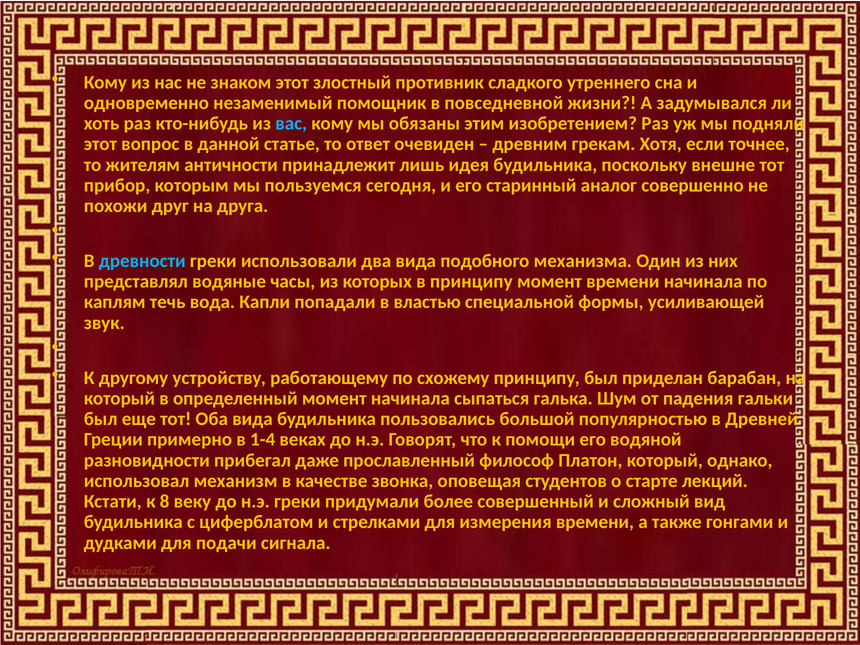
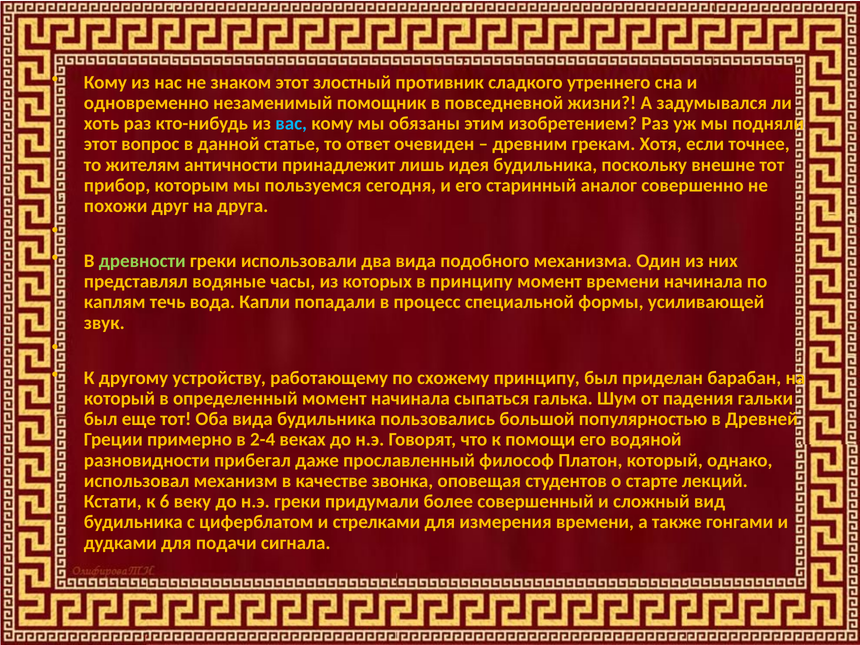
древности colour: light blue -> light green
властью: властью -> процесс
1-4: 1-4 -> 2-4
8: 8 -> 6
